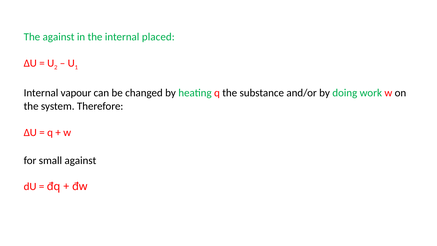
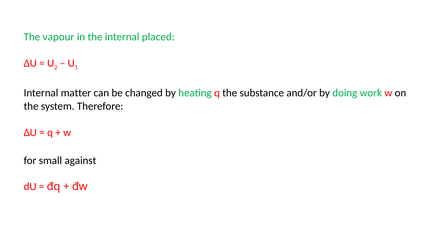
The against: against -> vapour
vapour: vapour -> matter
